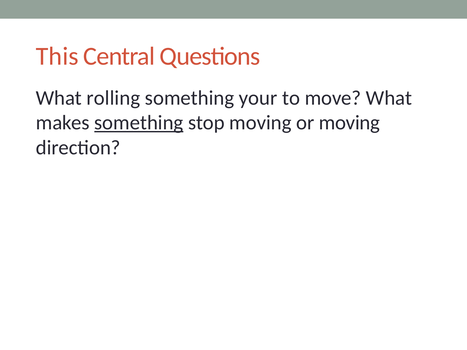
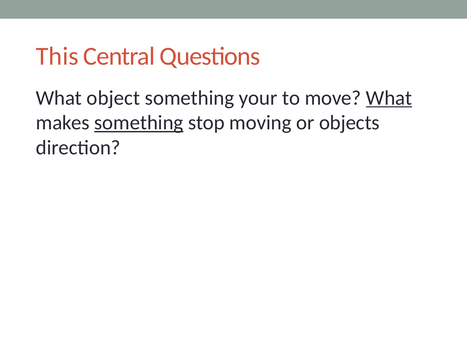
rolling: rolling -> object
What at (389, 98) underline: none -> present
or moving: moving -> objects
